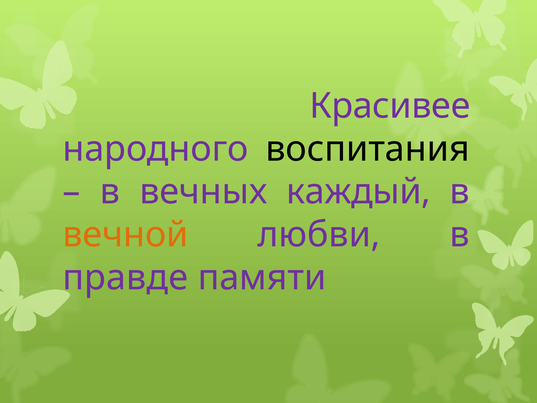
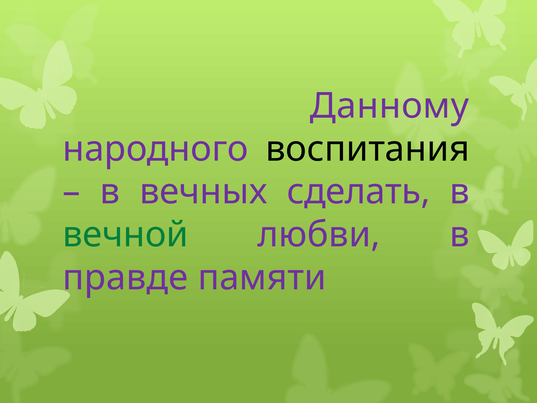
Красивее: Красивее -> Данному
каждый: каждый -> сделать
вечной colour: orange -> green
